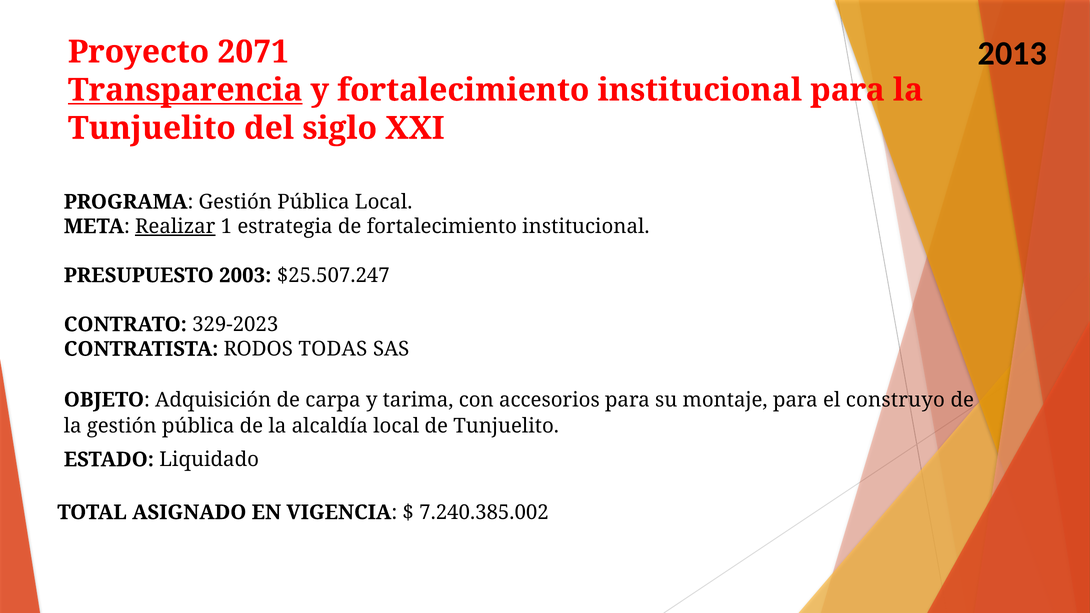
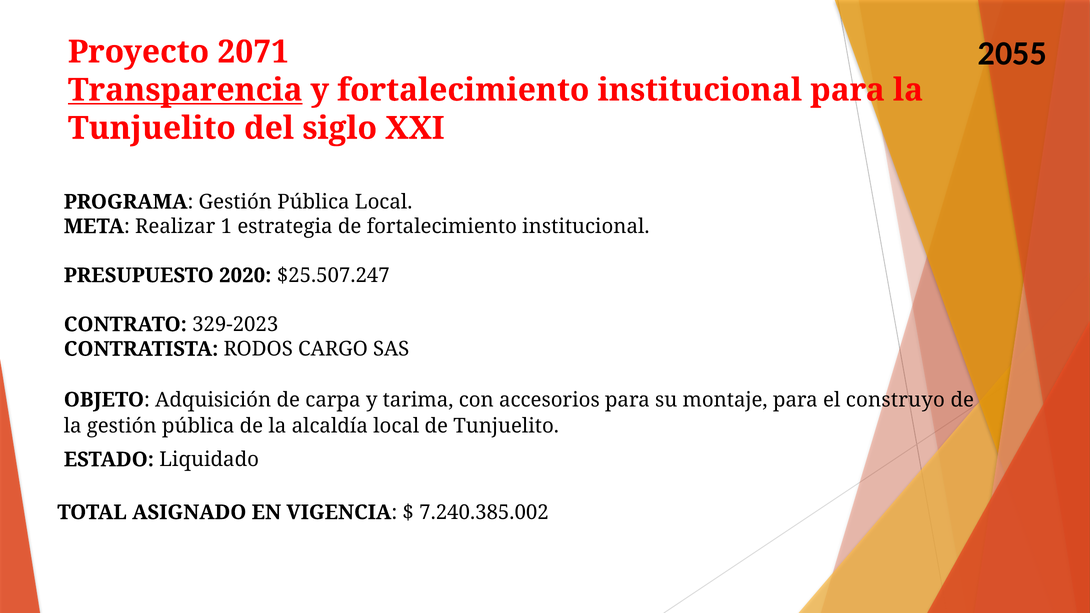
2013: 2013 -> 2055
Realizar underline: present -> none
2003: 2003 -> 2020
TODAS: TODAS -> CARGO
